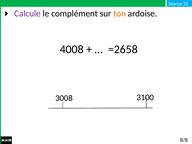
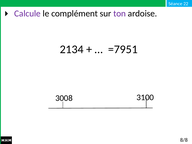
ton colour: orange -> purple
4008: 4008 -> 2134
=2658: =2658 -> =7951
